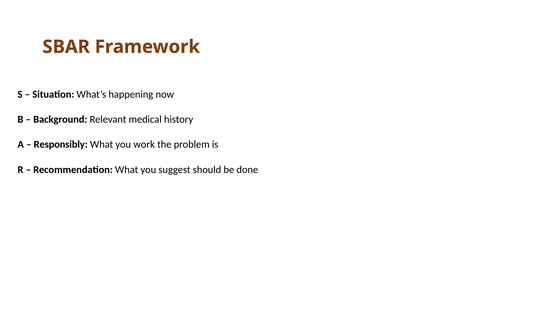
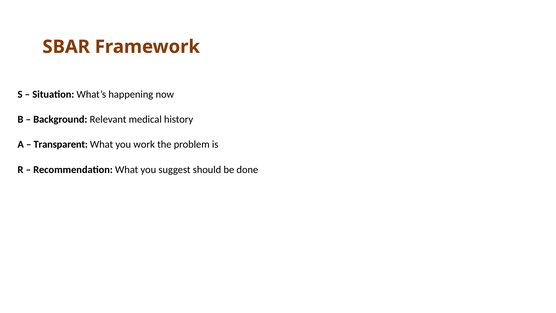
Responsibly: Responsibly -> Transparent
